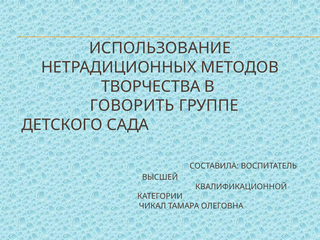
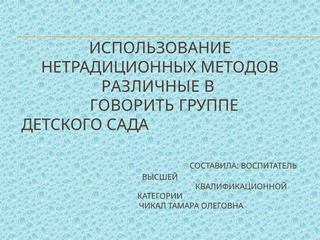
ТВОРЧЕСТВА: ТВОРЧЕСТВА -> РАЗЛИЧНЫЕ
